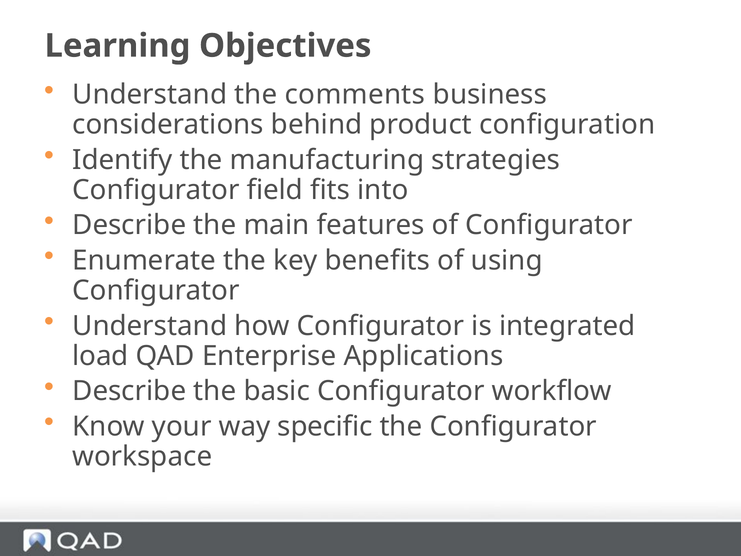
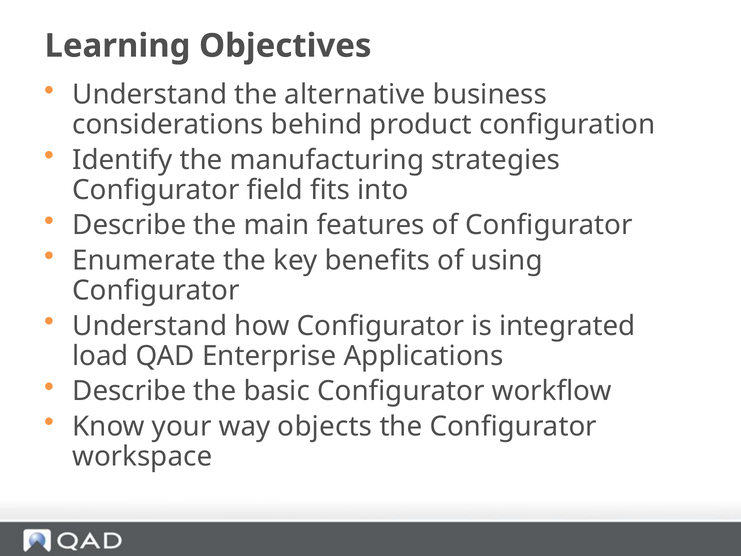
comments: comments -> alternative
specific: specific -> objects
